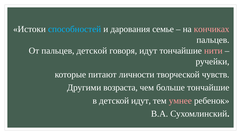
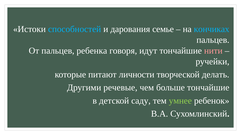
кончиках colour: pink -> light blue
пальцев детской: детской -> ребенка
чувств: чувств -> делать
возраста: возраста -> речевые
детской идут: идут -> саду
умнее colour: pink -> light green
